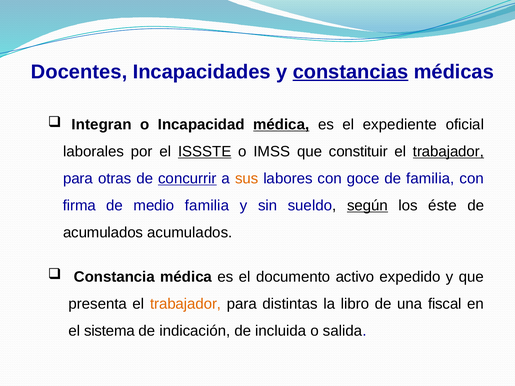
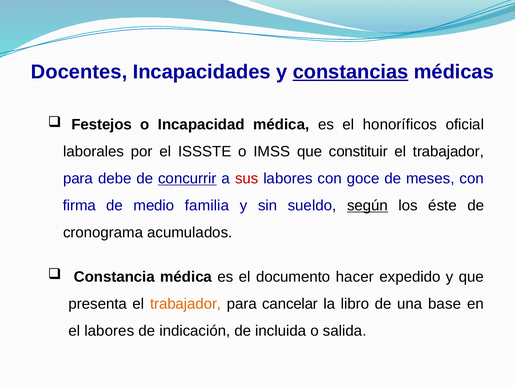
Integran: Integran -> Festejos
médica at (281, 125) underline: present -> none
expediente: expediente -> honoríficos
ISSSTE underline: present -> none
trabajador at (448, 152) underline: present -> none
otras: otras -> debe
sus colour: orange -> red
de familia: familia -> meses
acumulados at (103, 233): acumulados -> cronograma
activo: activo -> hacer
distintas: distintas -> cancelar
fiscal: fiscal -> base
el sistema: sistema -> labores
